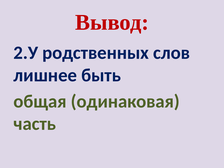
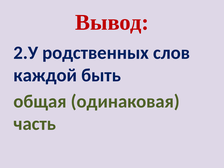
лишнее: лишнее -> каждой
